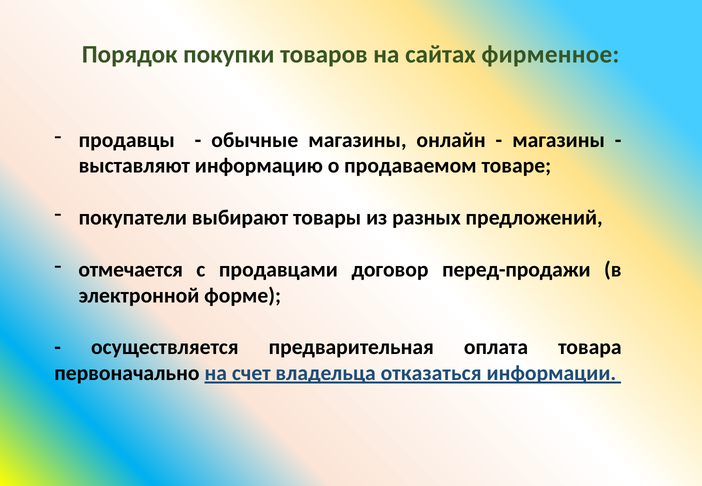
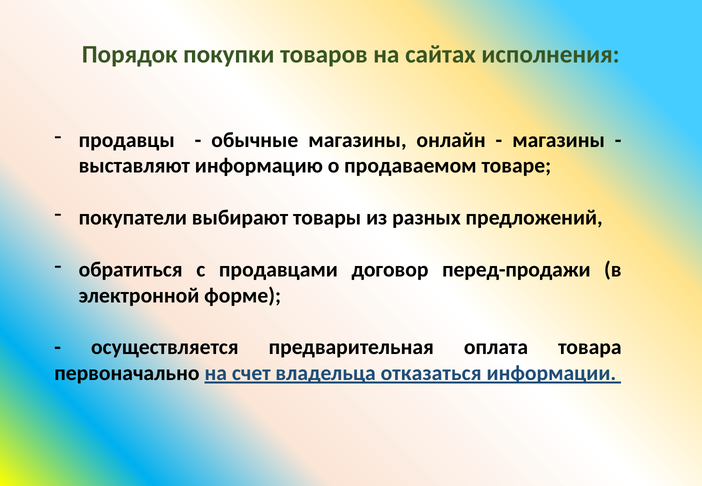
фирменное: фирменное -> исполнения
отмечается: отмечается -> обратиться
